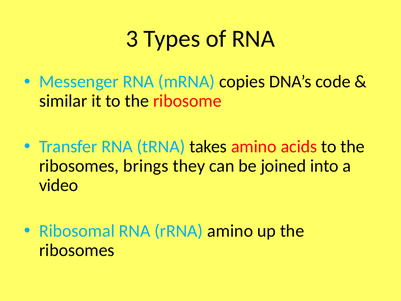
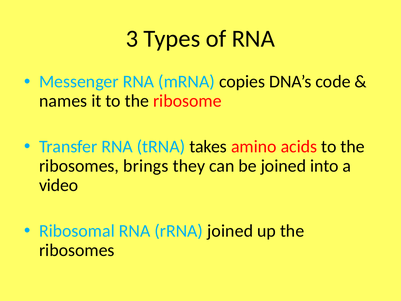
similar: similar -> names
rRNA amino: amino -> joined
